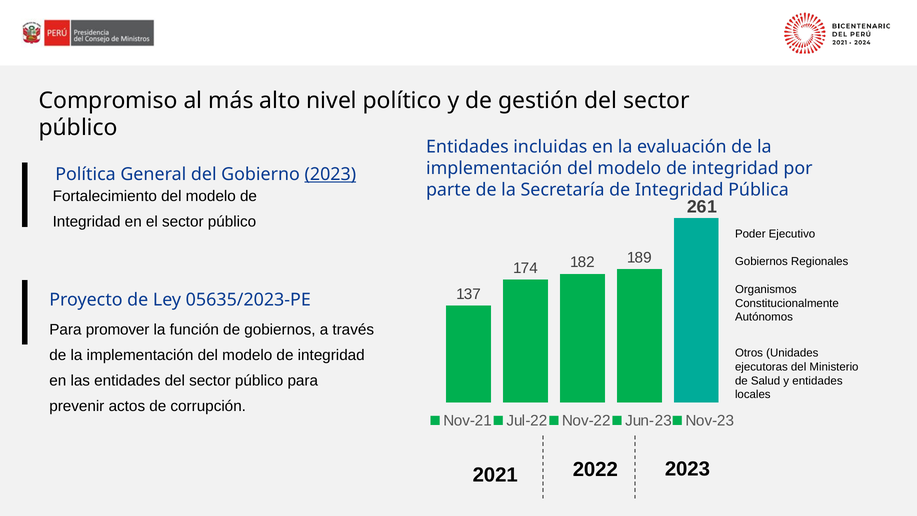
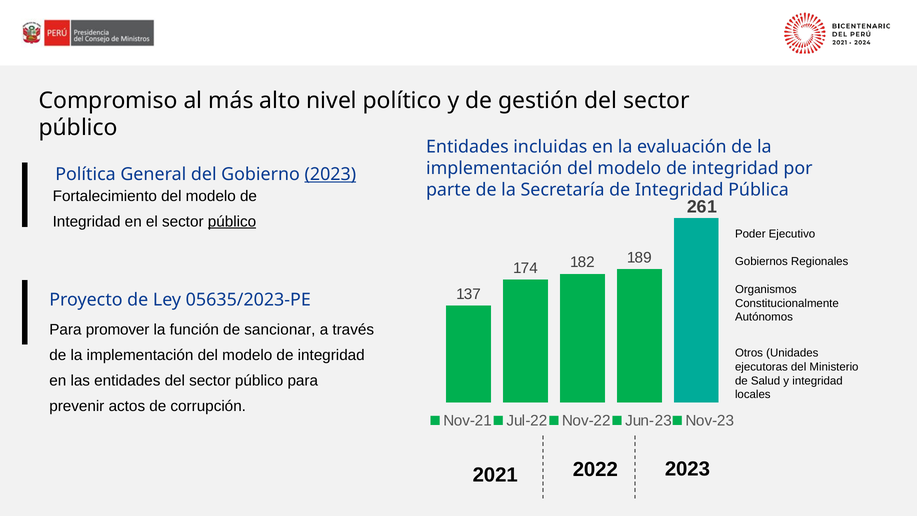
público at (232, 222) underline: none -> present
de gobiernos: gobiernos -> sancionar
y entidades: entidades -> integridad
